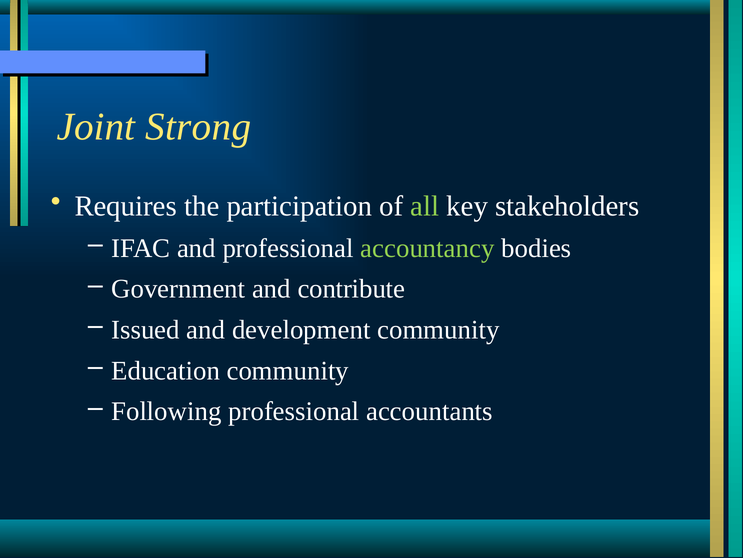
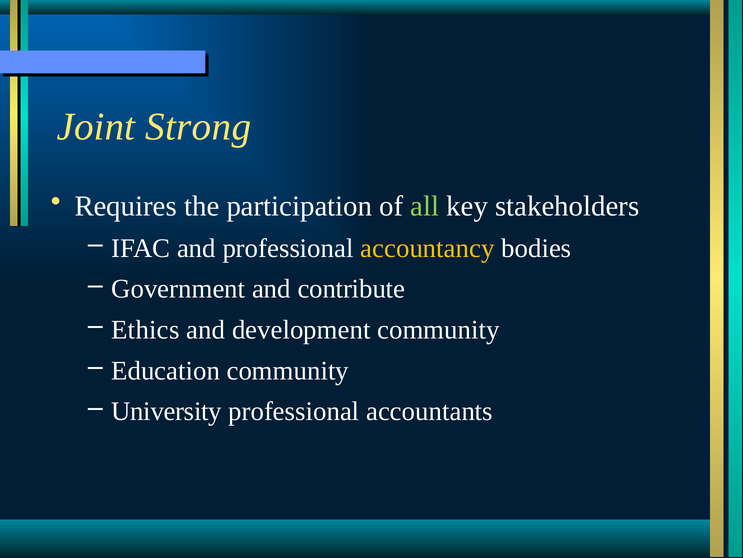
accountancy colour: light green -> yellow
Issued: Issued -> Ethics
Following: Following -> University
